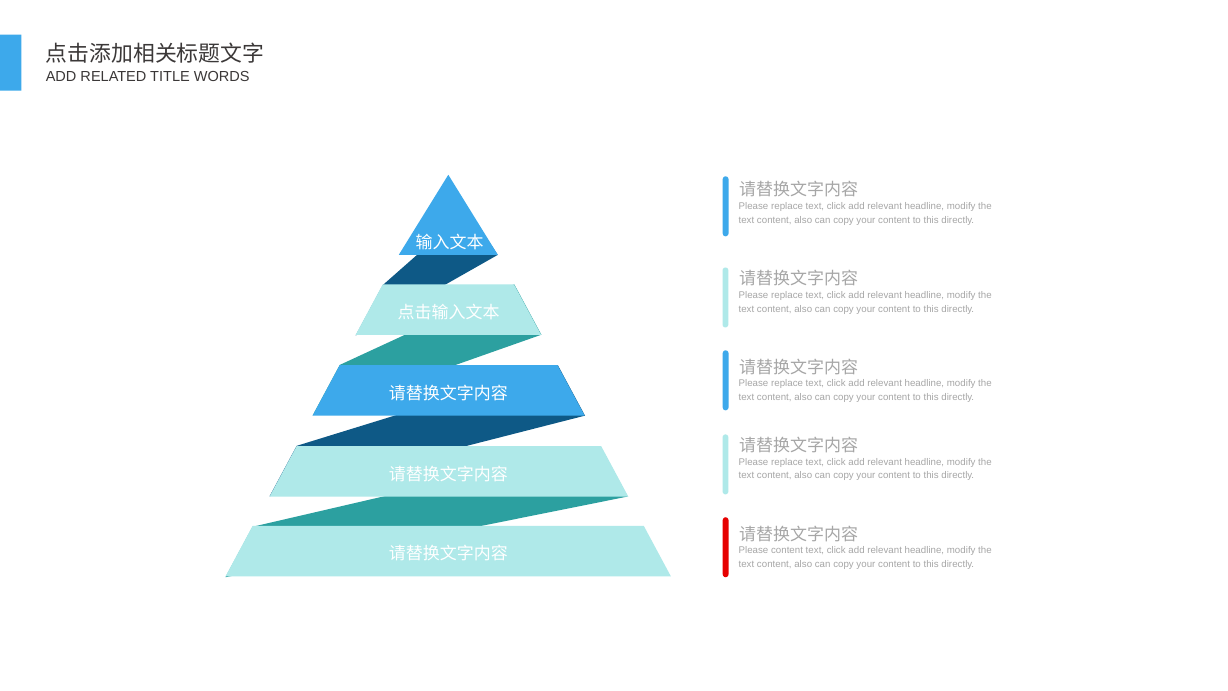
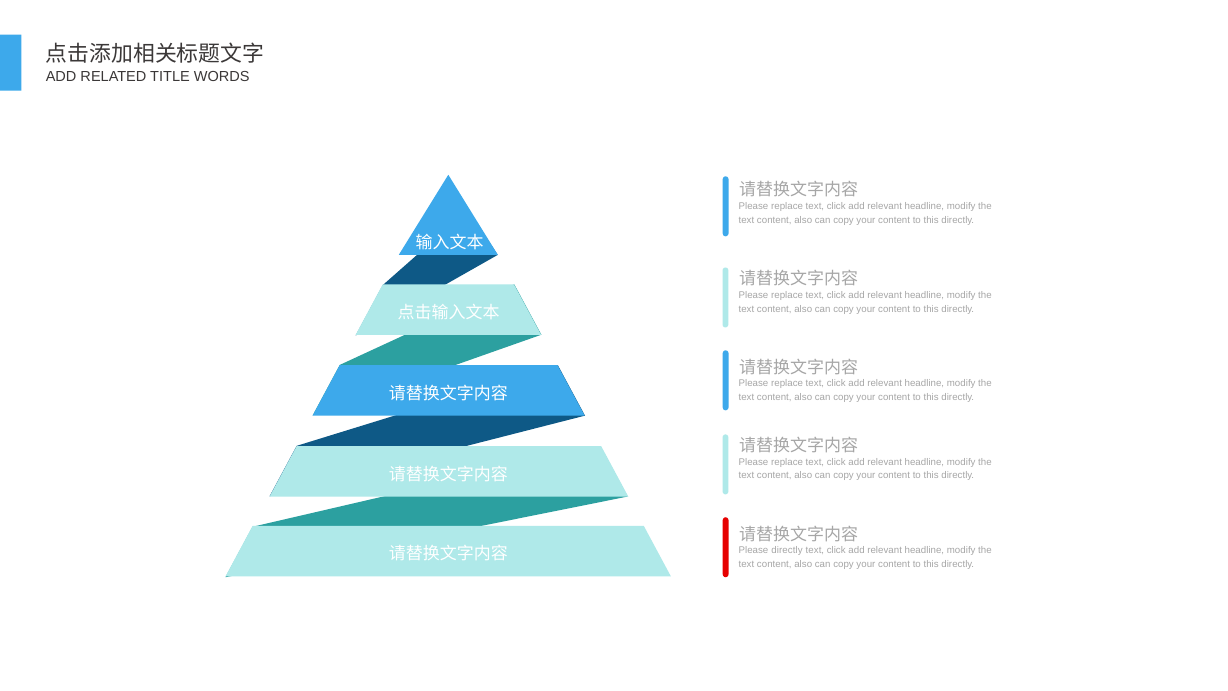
Please content: content -> directly
